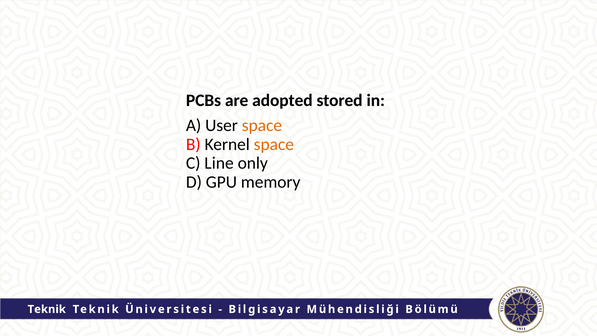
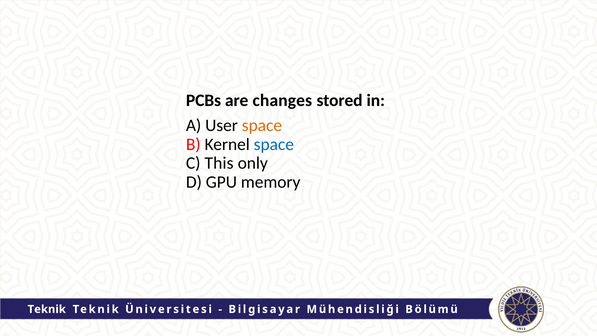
adopted: adopted -> changes
space at (274, 144) colour: orange -> blue
Line: Line -> This
